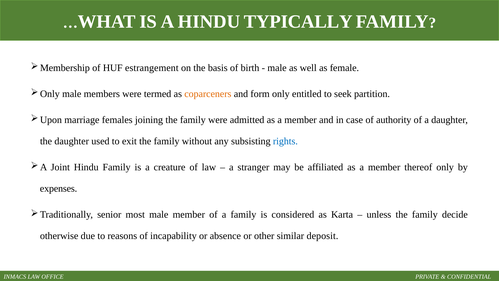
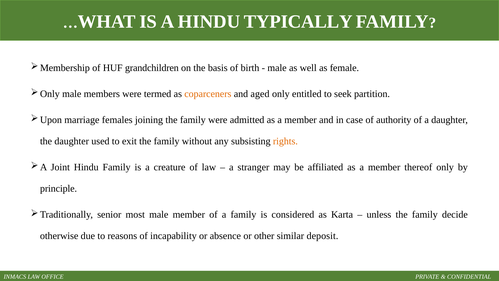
estrangement: estrangement -> grandchildren
form: form -> aged
rights colour: blue -> orange
expenses: expenses -> principle
